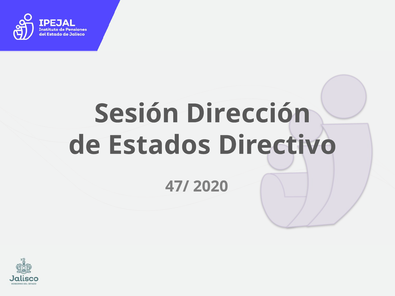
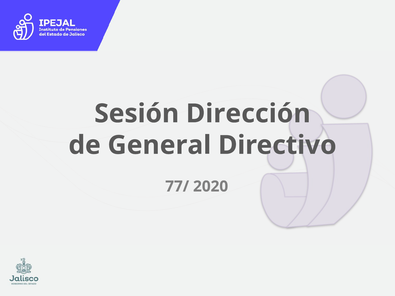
Estados: Estados -> General
47/: 47/ -> 77/
